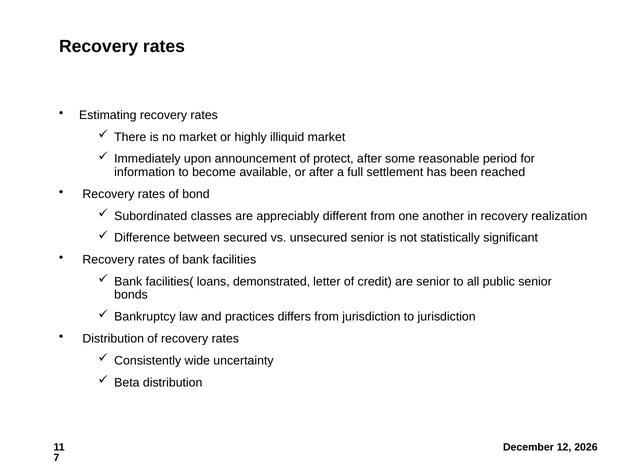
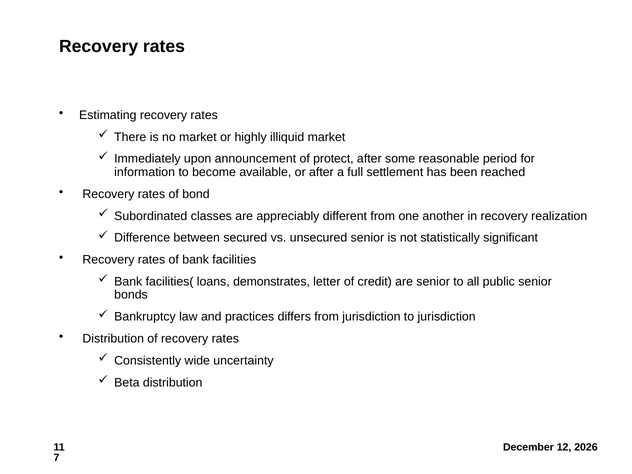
demonstrated: demonstrated -> demonstrates
